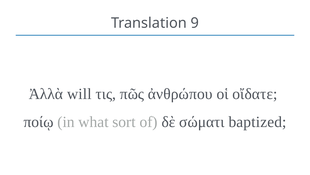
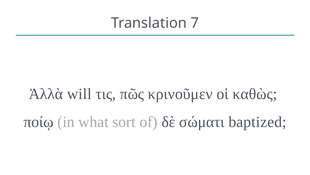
9: 9 -> 7
ἀνθρώπου: ἀνθρώπου -> κρινοῦμεν
οἴδατε: οἴδατε -> καθὼς
